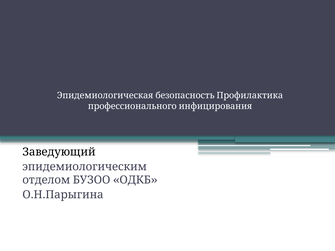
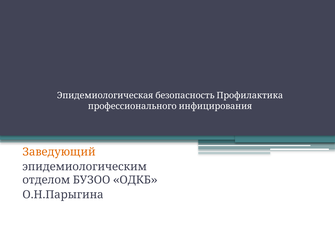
Заведующий colour: black -> orange
